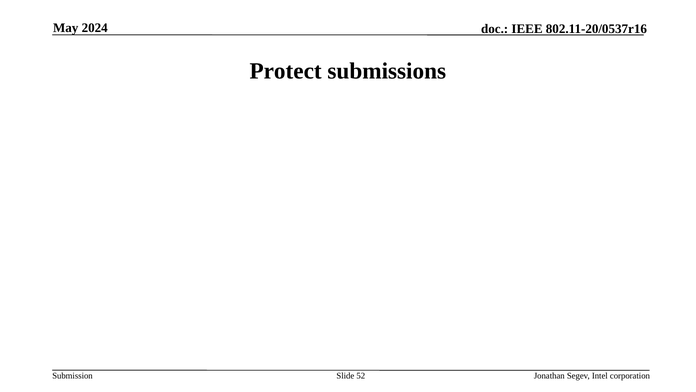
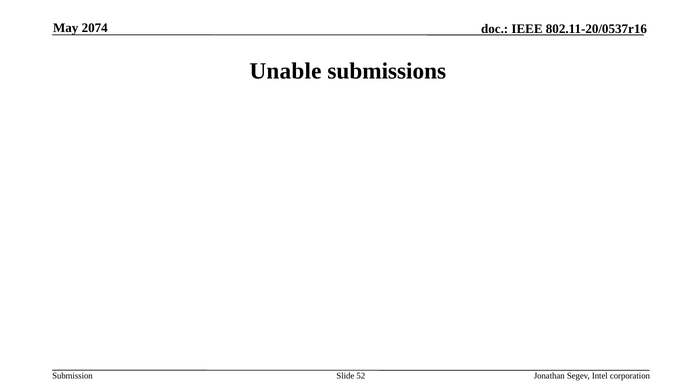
2024: 2024 -> 2074
Protect: Protect -> Unable
